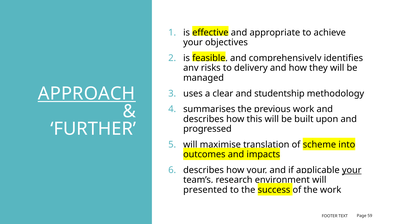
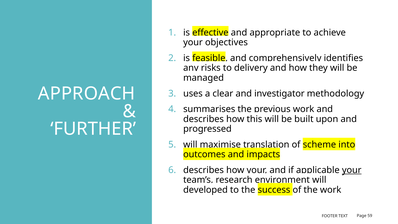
APPROACH underline: present -> none
studentship: studentship -> investigator
presented: presented -> developed
